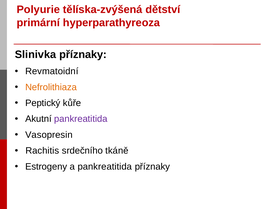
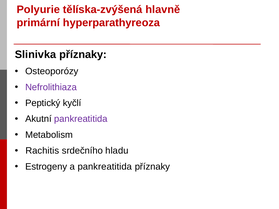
dětství: dětství -> hlavně
Revmatoidní: Revmatoidní -> Osteoporózy
Nefrolithiaza colour: orange -> purple
kůře: kůře -> kyčlí
Vasopresin: Vasopresin -> Metabolism
tkáně: tkáně -> hladu
